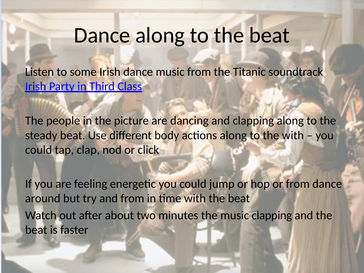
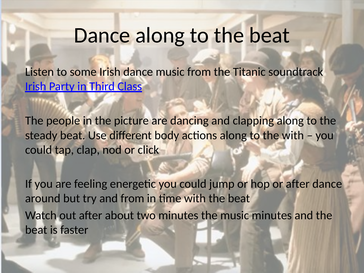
or from: from -> after
music clapping: clapping -> minutes
